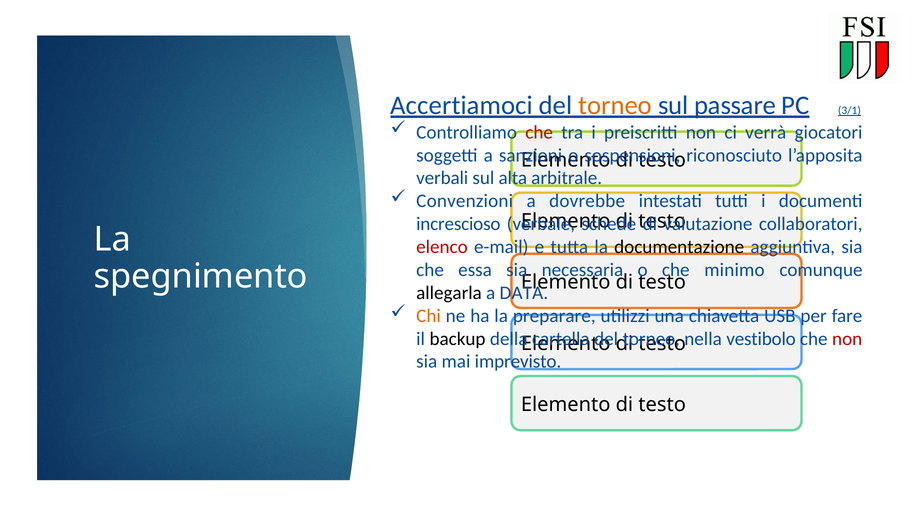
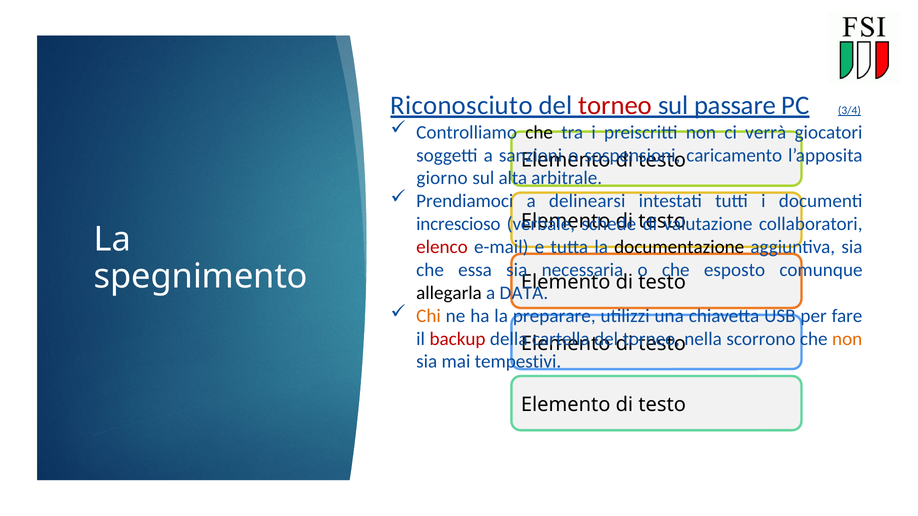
Accertiamoci: Accertiamoci -> Riconosciuto
torneo at (615, 105) colour: orange -> red
3/1: 3/1 -> 3/4
che at (539, 132) colour: red -> black
riconosciuto: riconosciuto -> caricamento
verbali: verbali -> giorno
Convenzioni: Convenzioni -> Prendiamoci
dovrebbe: dovrebbe -> delinearsi
minimo: minimo -> esposto
backup colour: black -> red
vestibolo: vestibolo -> scorrono
non at (847, 339) colour: red -> orange
imprevisto: imprevisto -> tempestivi
